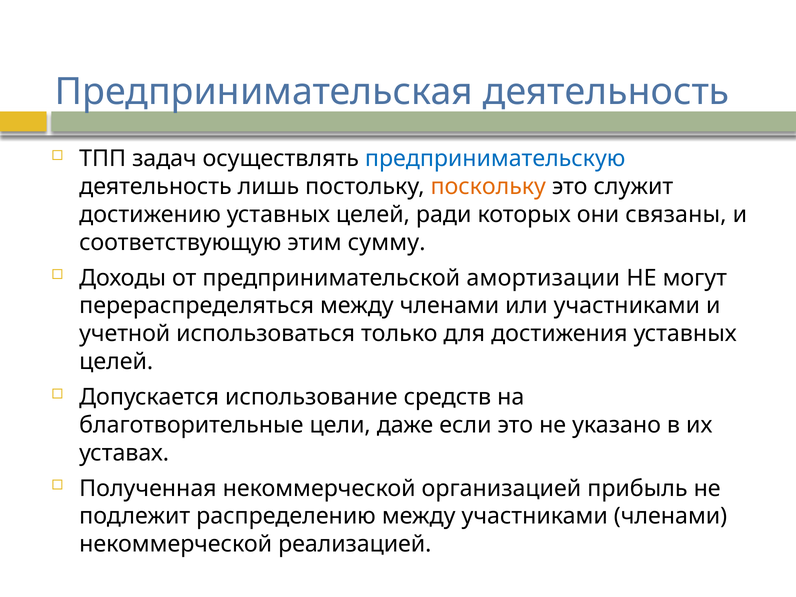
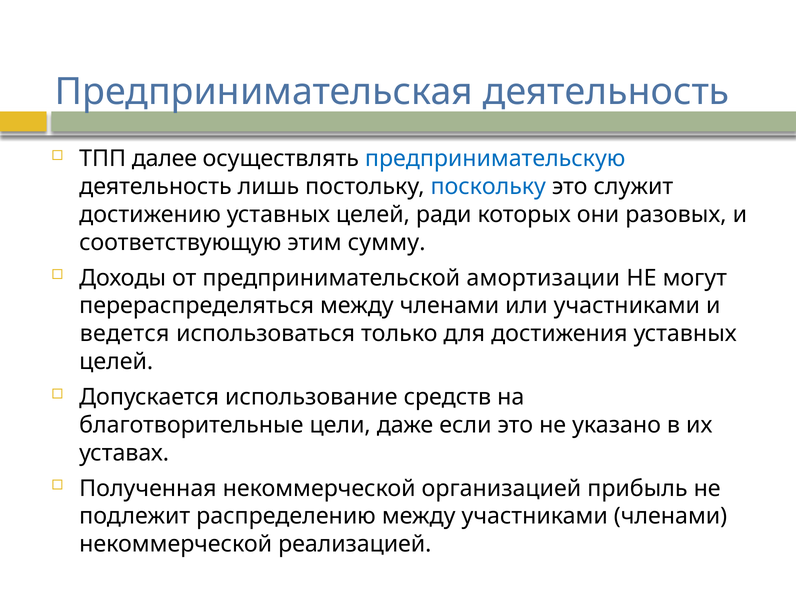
задач: задач -> далее
поскольку colour: orange -> blue
связаны: связаны -> разовых
учетной: учетной -> ведется
